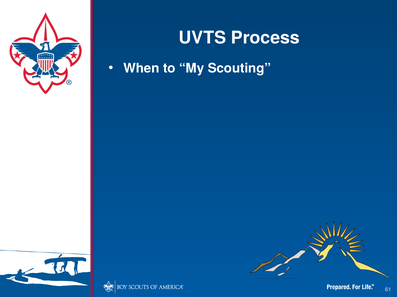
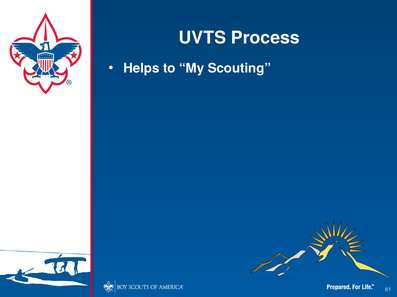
When: When -> Helps
